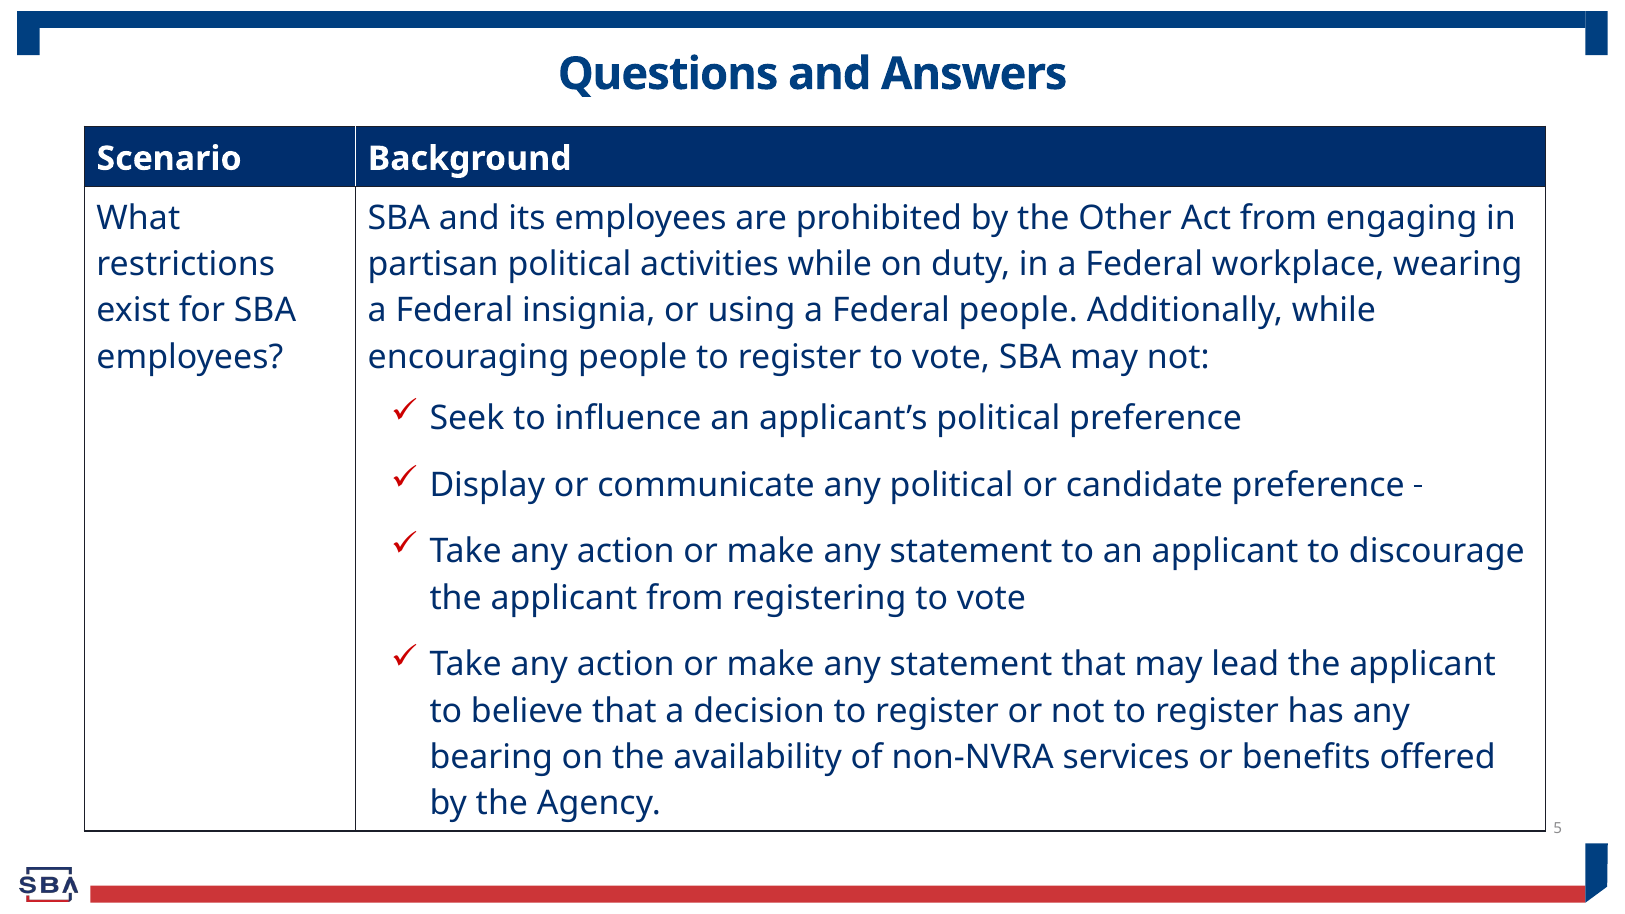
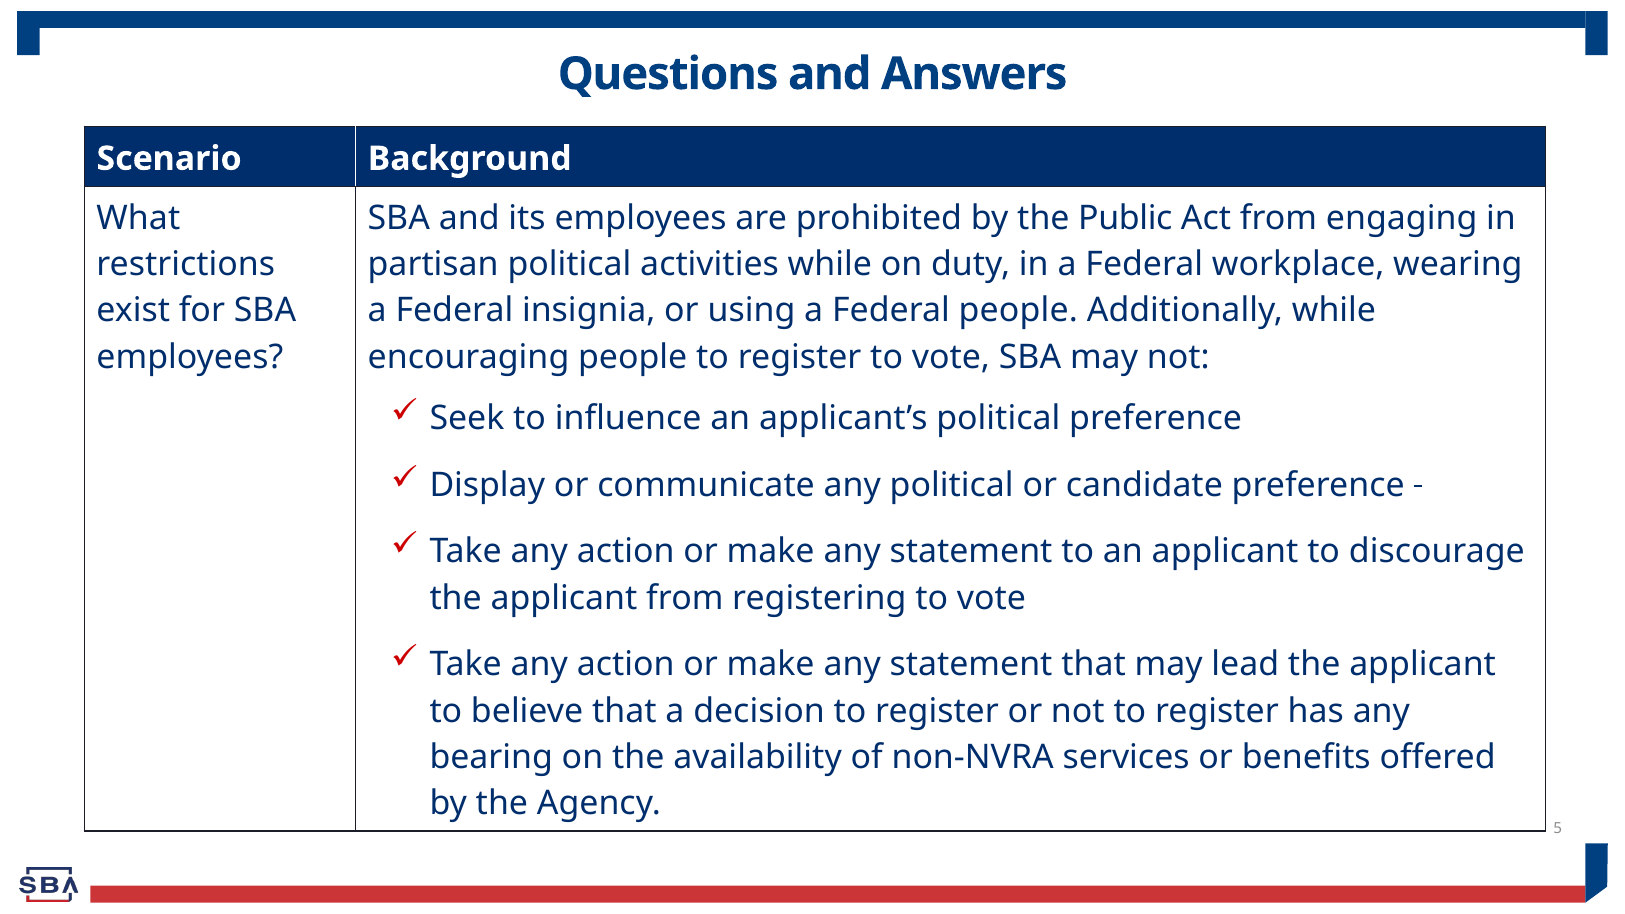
Other: Other -> Public
